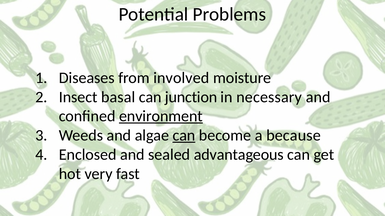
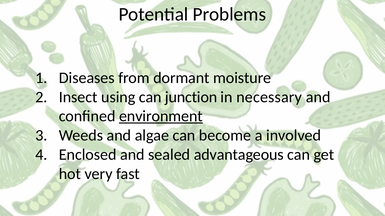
involved: involved -> dormant
basal: basal -> using
can at (184, 136) underline: present -> none
because: because -> involved
